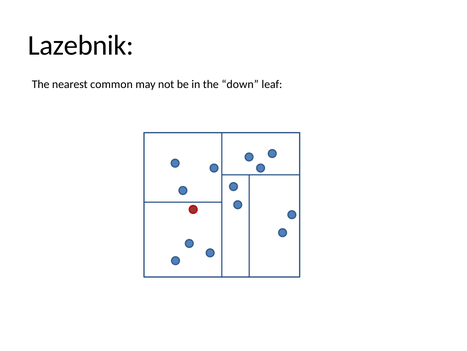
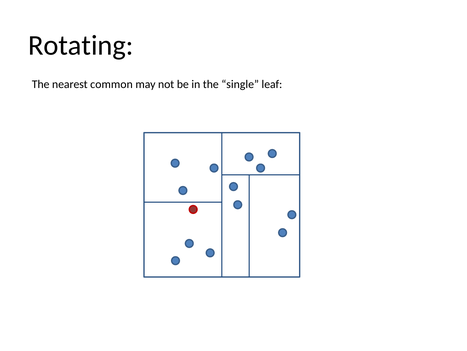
Lazebnik: Lazebnik -> Rotating
down: down -> single
